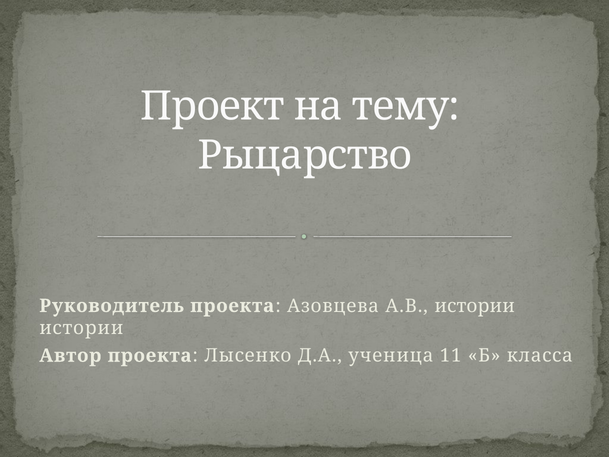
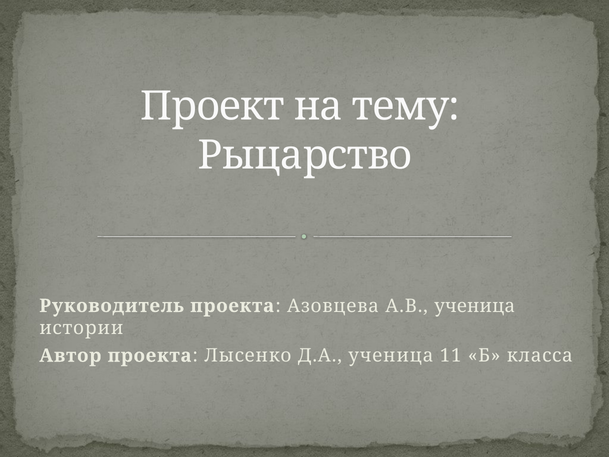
А.В истории: истории -> ученица
